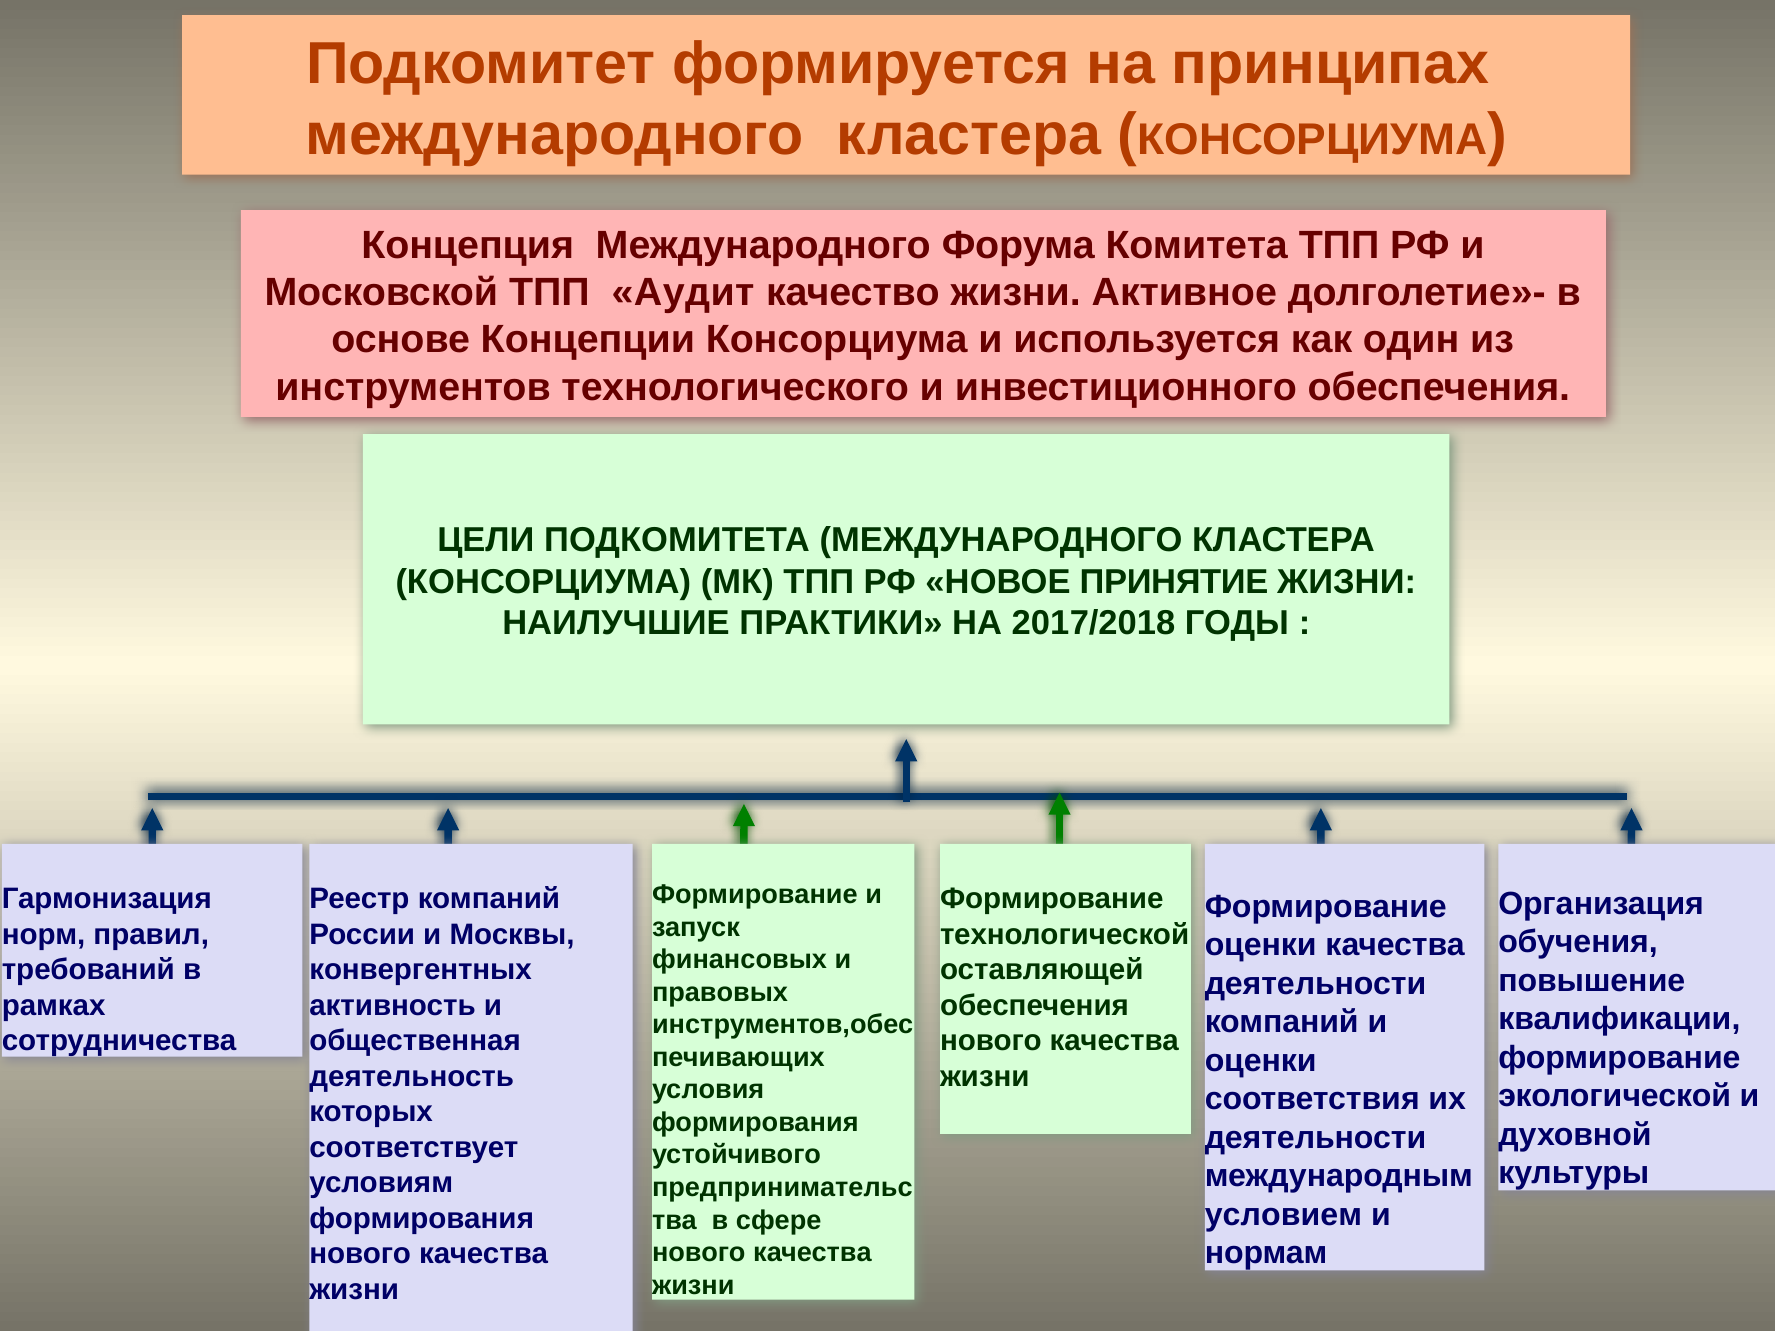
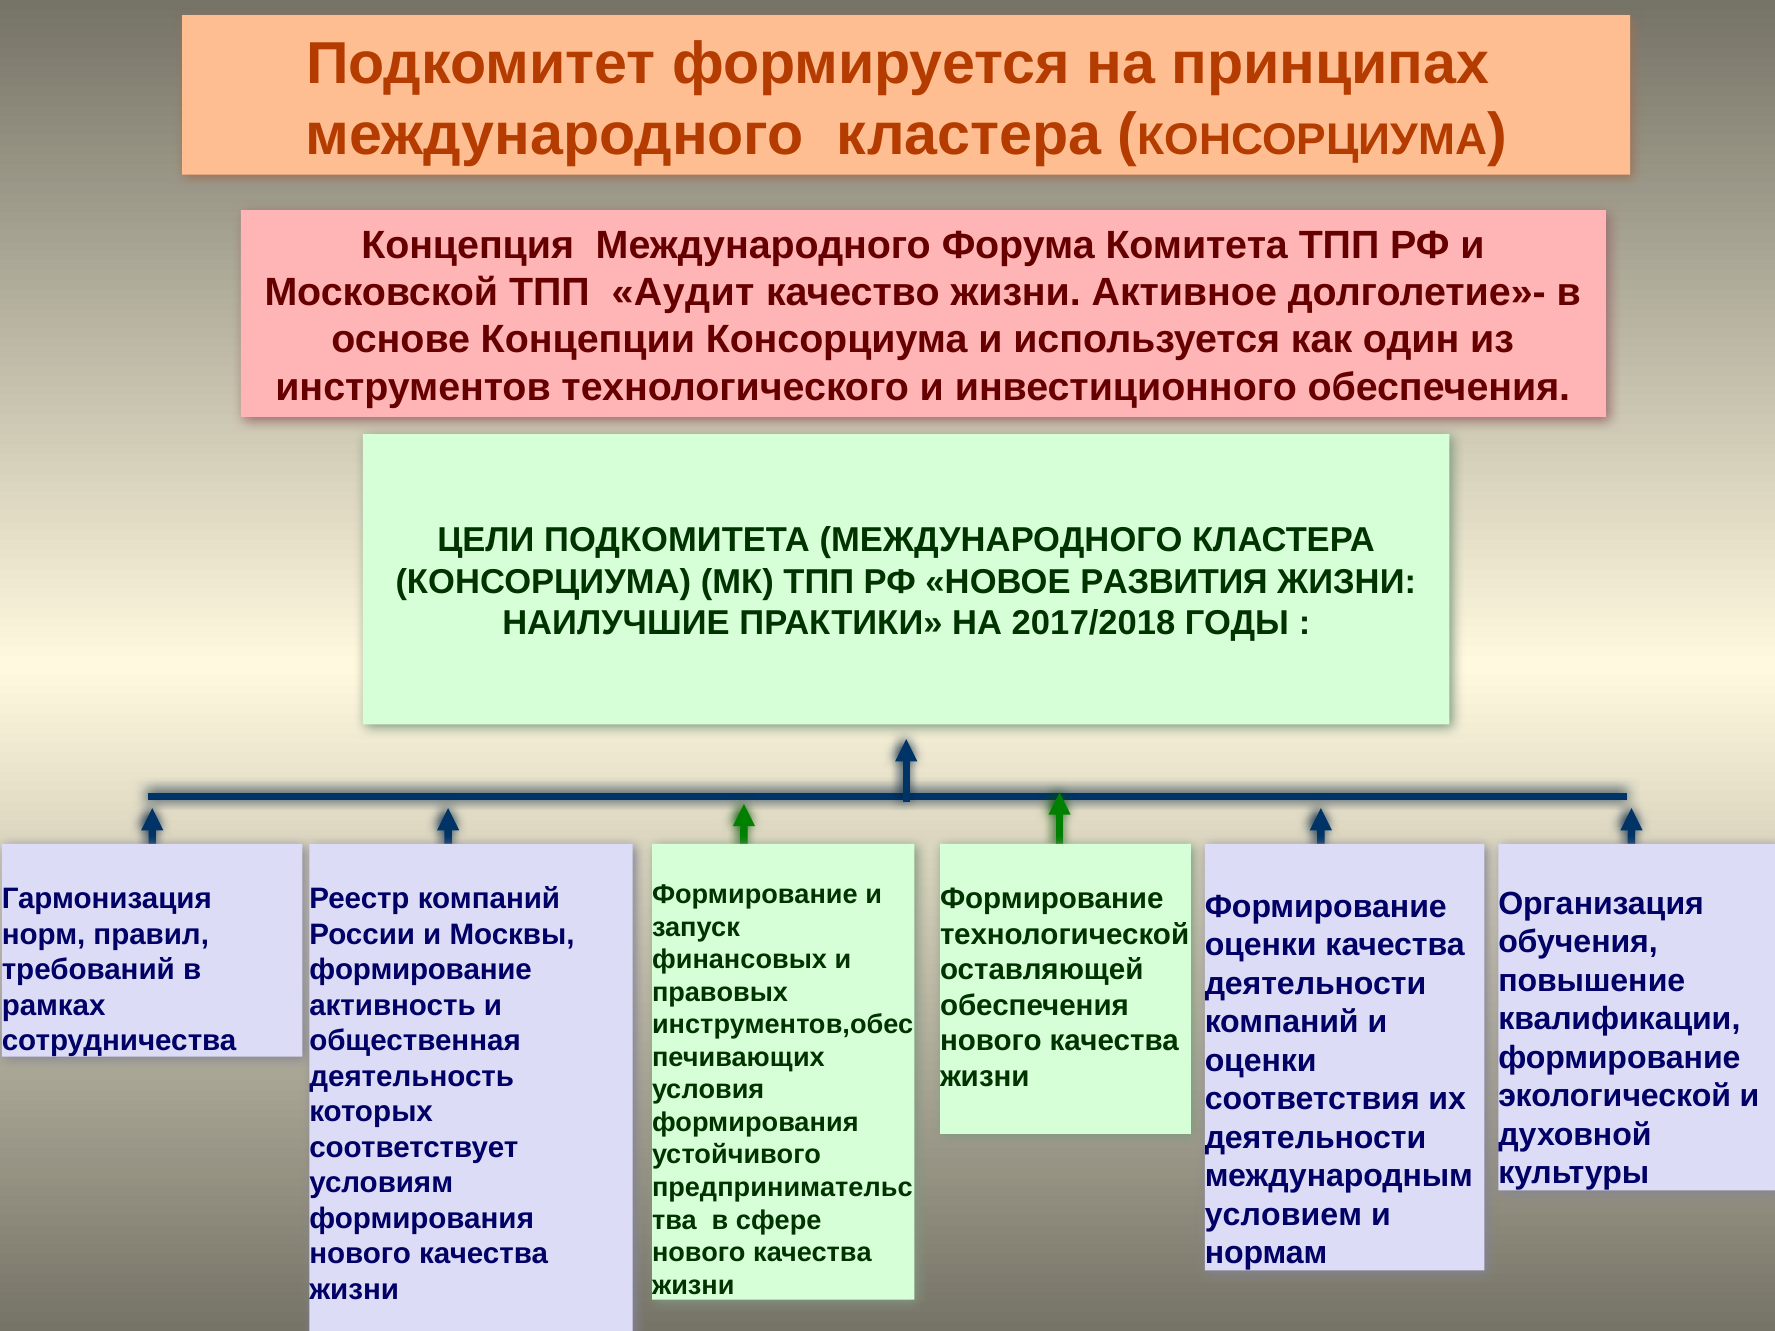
ПРИНЯТИЕ: ПРИНЯТИЕ -> РАЗВИТИЯ
конвергентных at (421, 970): конвергентных -> формирование
